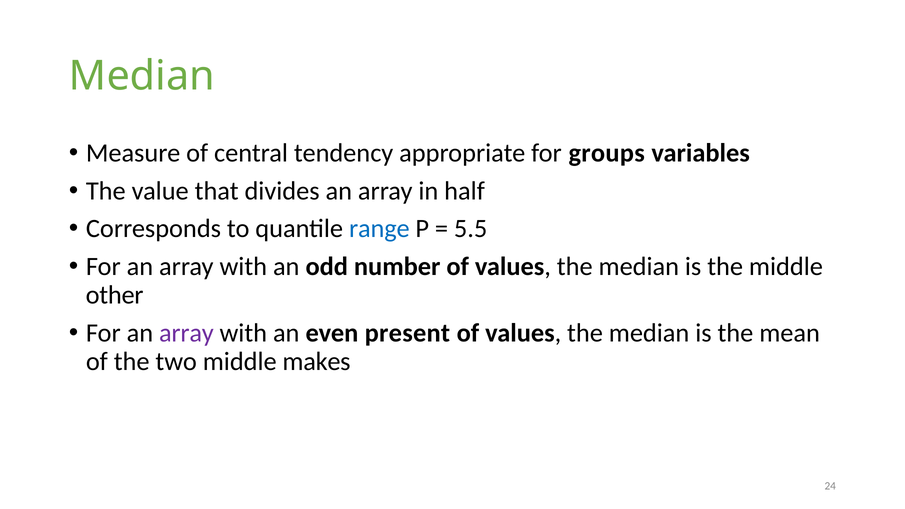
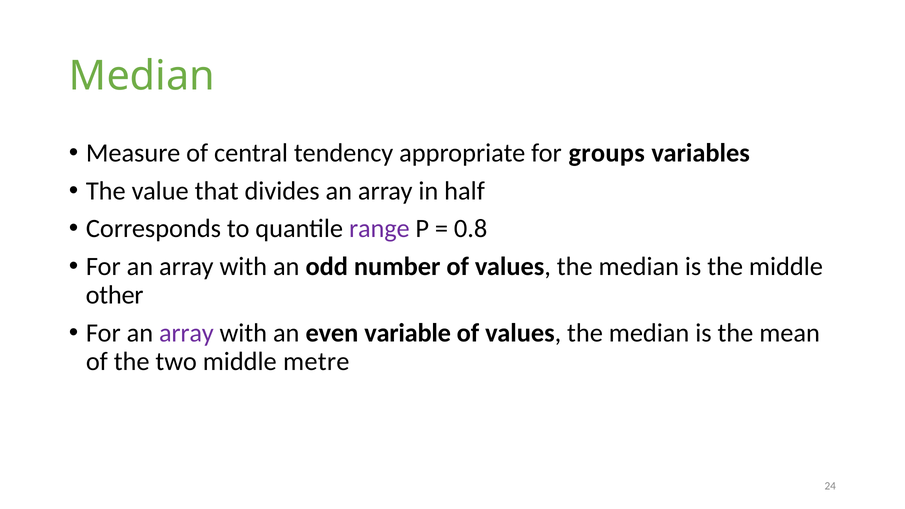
range colour: blue -> purple
5.5: 5.5 -> 0.8
present: present -> variable
makes: makes -> metre
